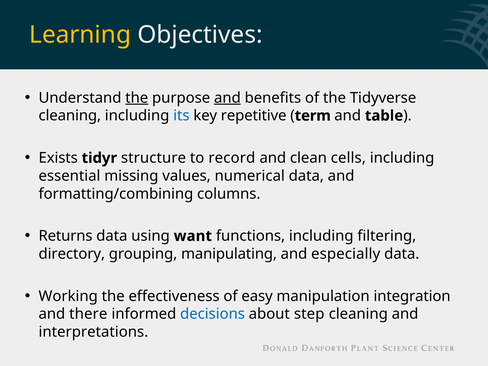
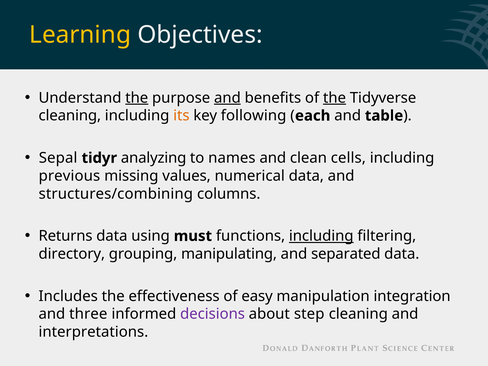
the at (335, 98) underline: none -> present
its colour: blue -> orange
repetitive: repetitive -> following
term: term -> each
Exists: Exists -> Sepal
structure: structure -> analyzing
record: record -> names
essential: essential -> previous
formatting/combining: formatting/combining -> structures/combining
want: want -> must
including at (321, 236) underline: none -> present
especially: especially -> separated
Working: Working -> Includes
there: there -> three
decisions colour: blue -> purple
